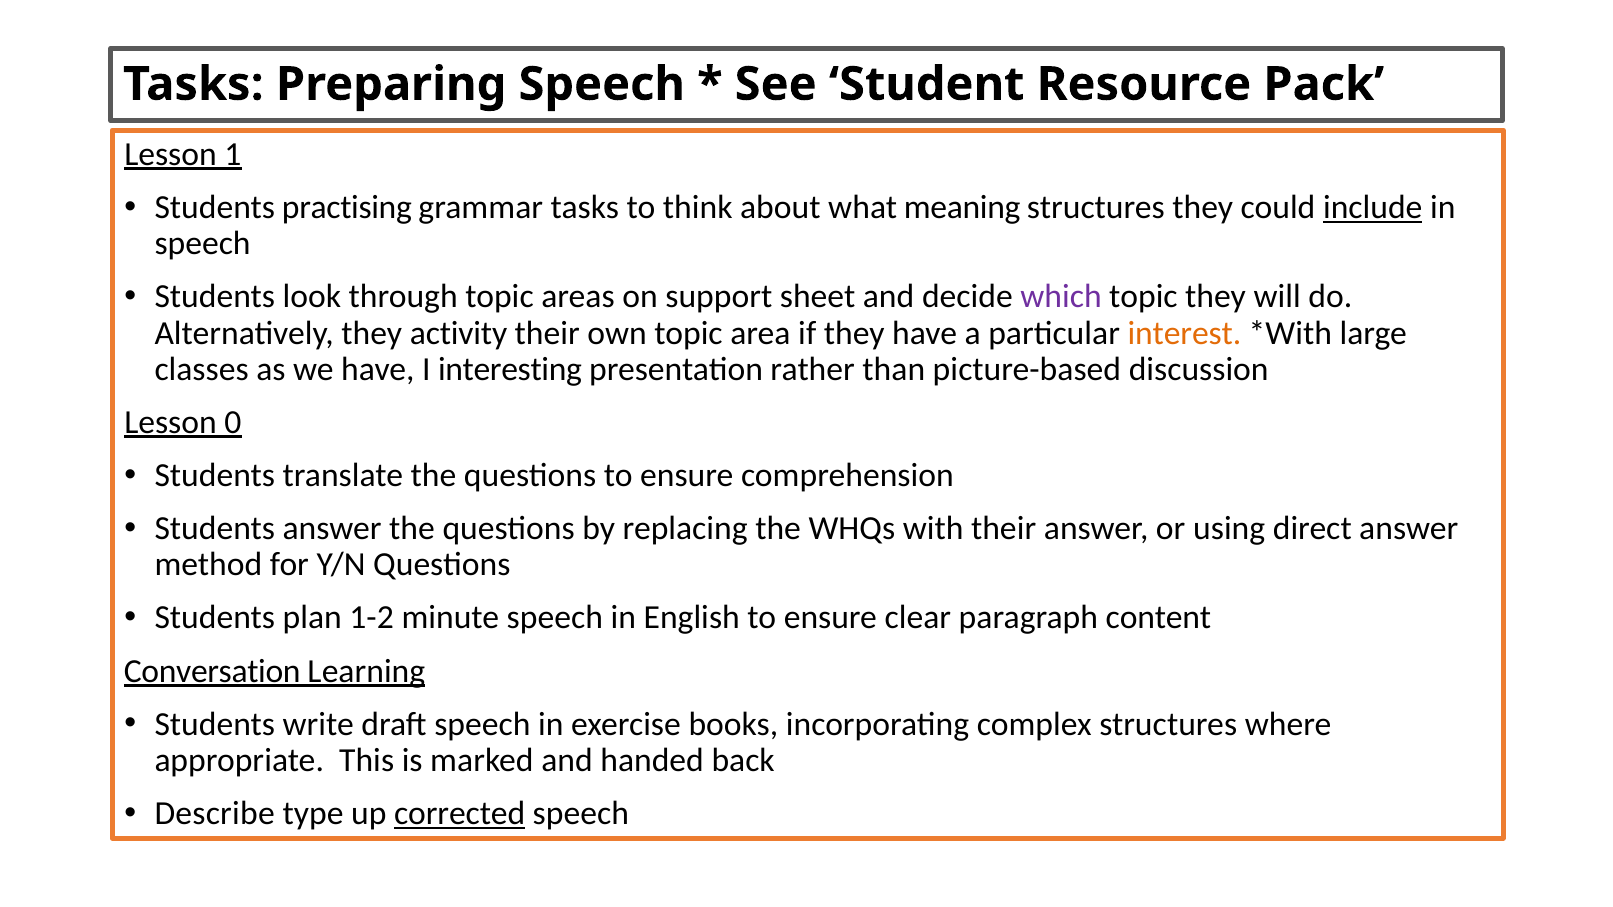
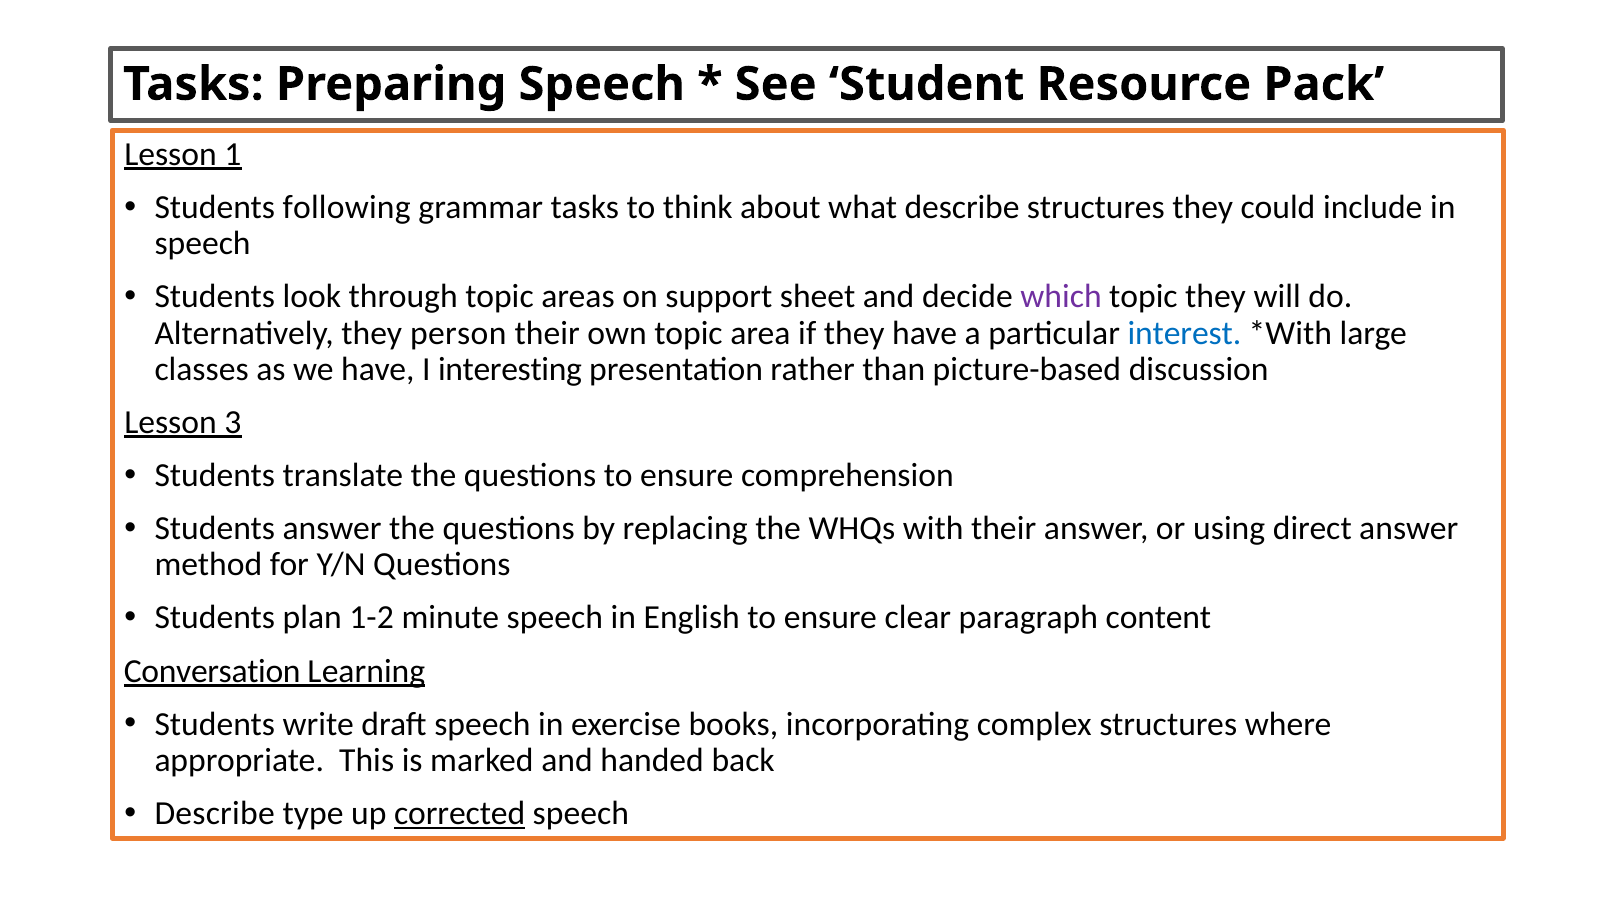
practising: practising -> following
what meaning: meaning -> describe
include underline: present -> none
activity: activity -> person
interest colour: orange -> blue
0: 0 -> 3
